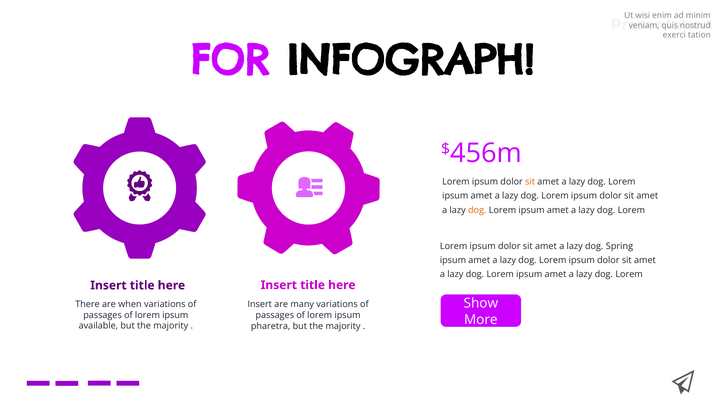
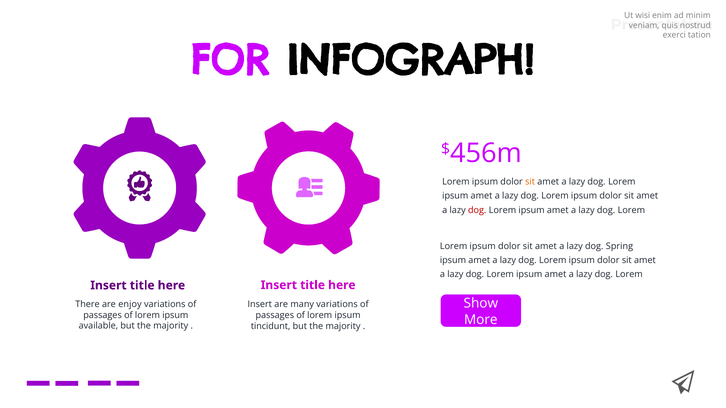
dog at (477, 210) colour: orange -> red
when: when -> enjoy
pharetra: pharetra -> tincidunt
